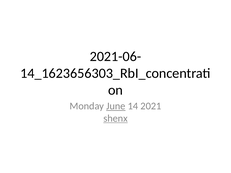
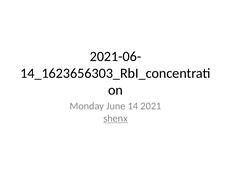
June underline: present -> none
